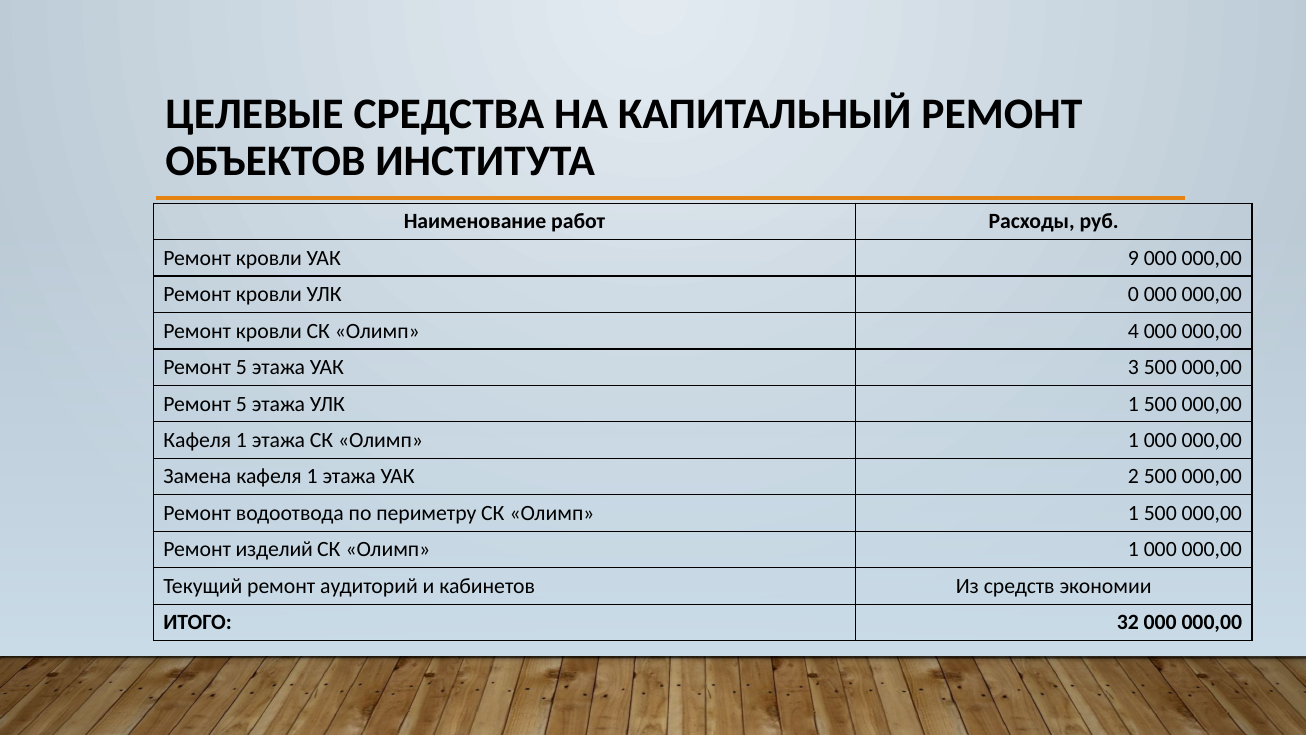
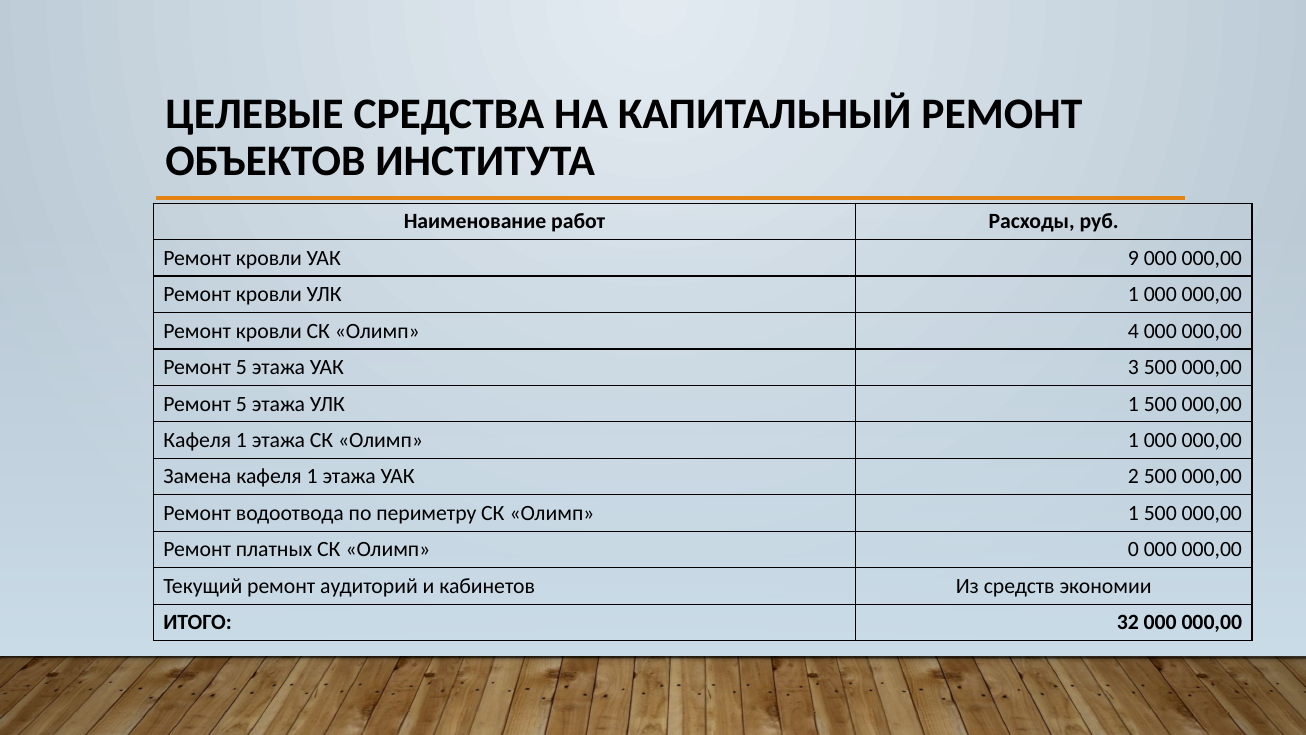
кровли УЛК 0: 0 -> 1
изделий: изделий -> платных
1 at (1133, 549): 1 -> 0
